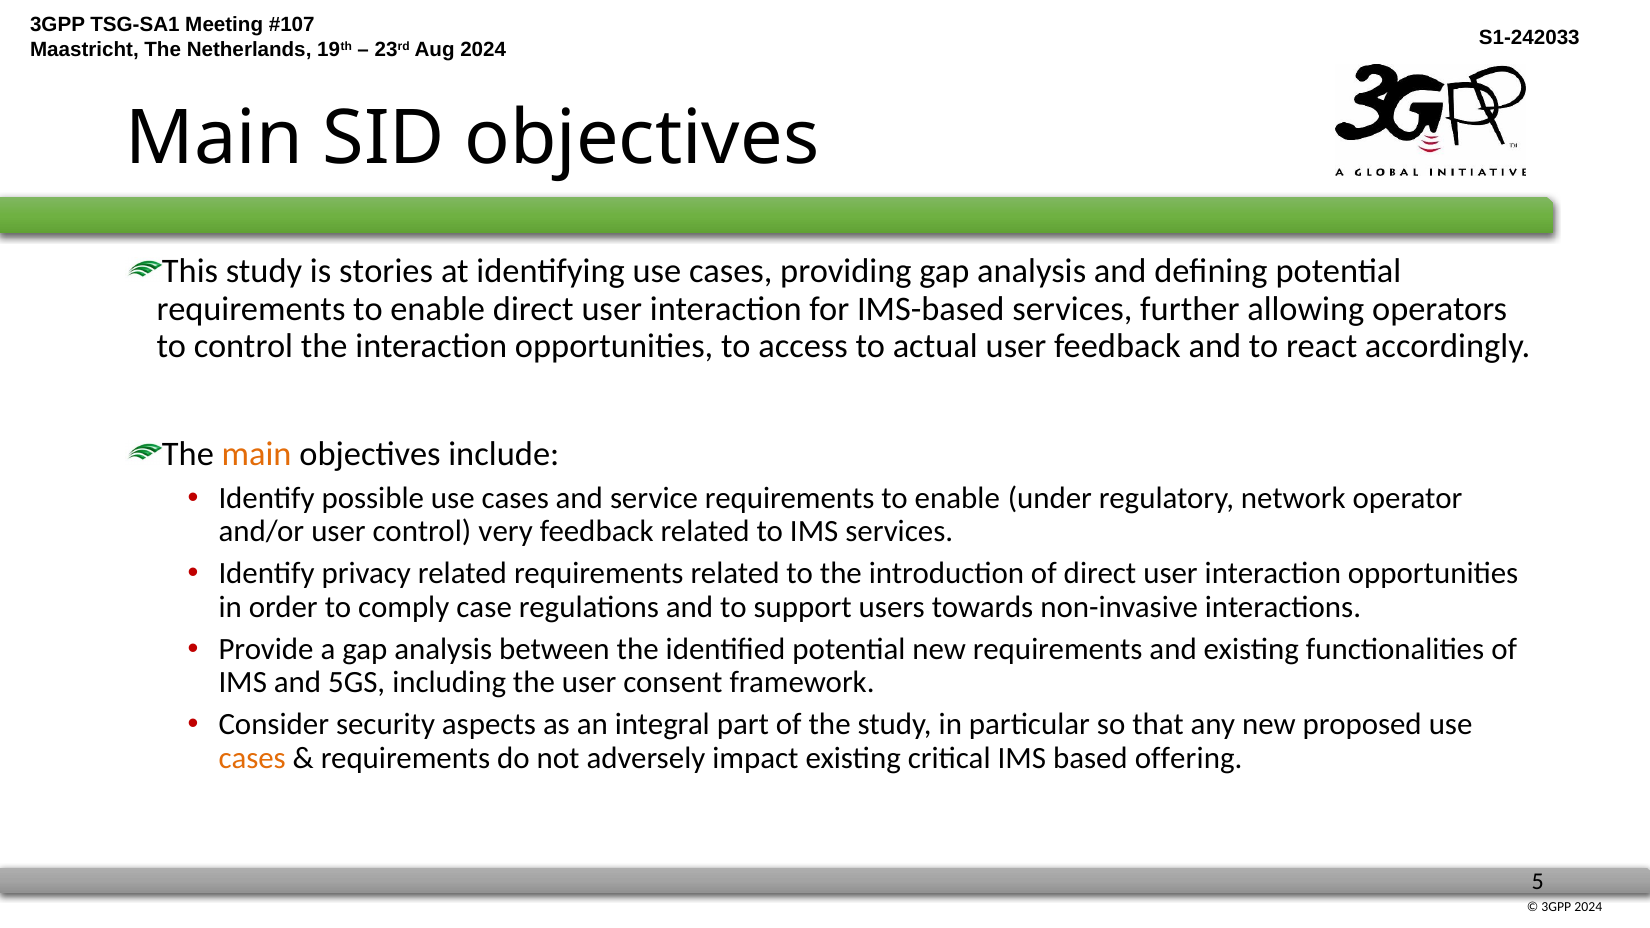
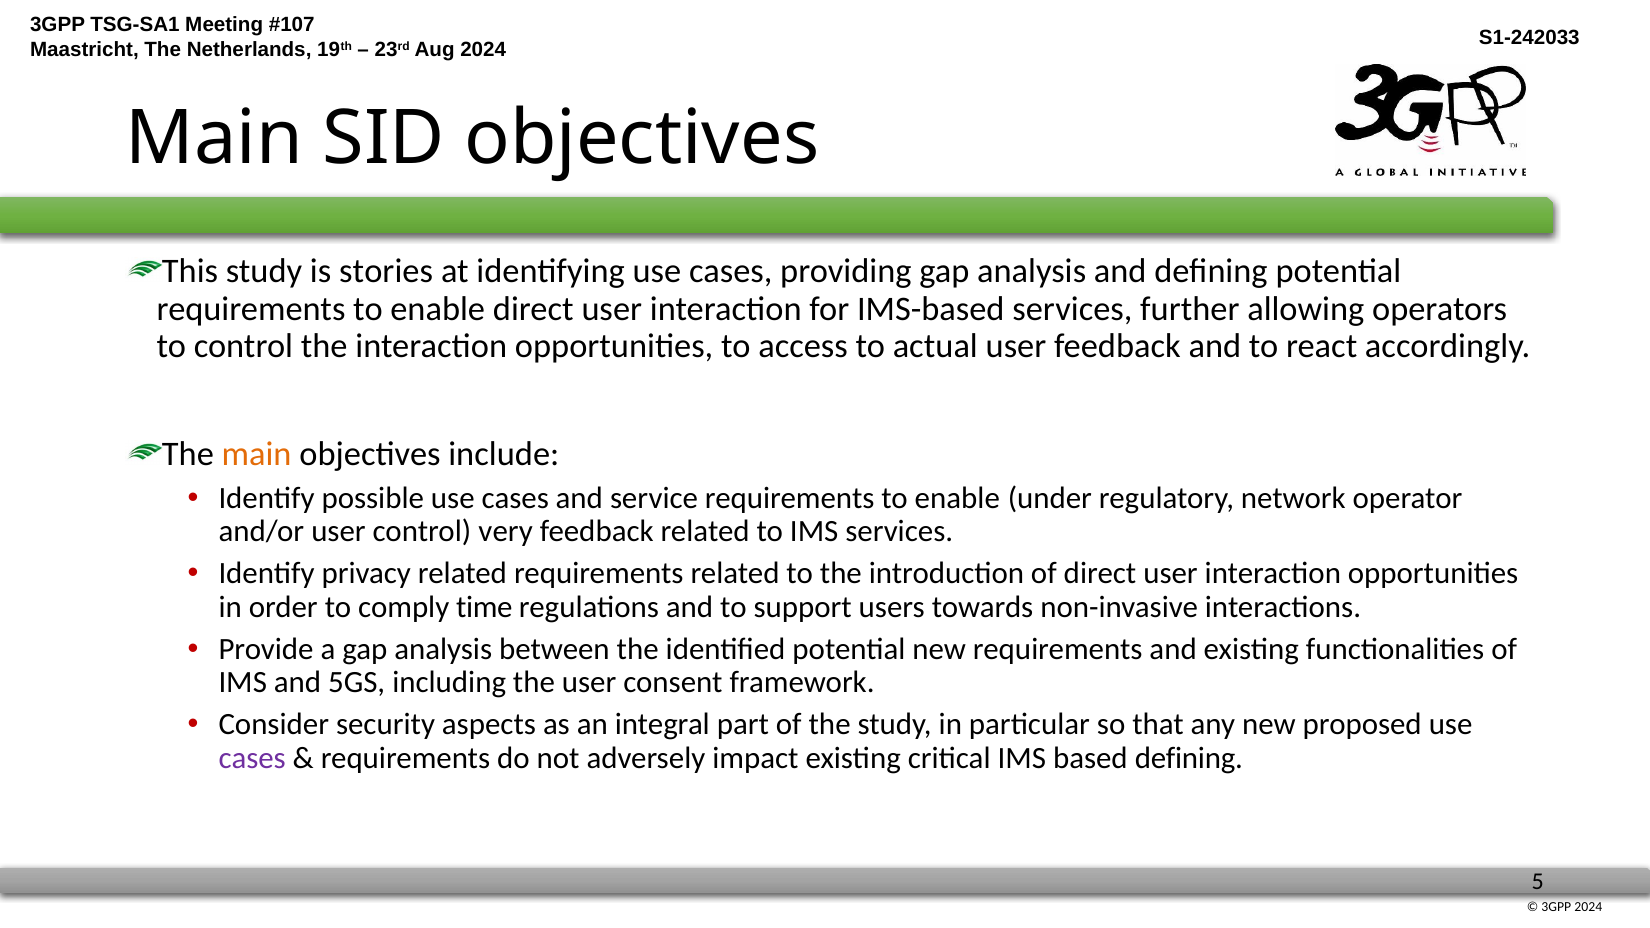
case: case -> time
cases at (252, 758) colour: orange -> purple
based offering: offering -> defining
